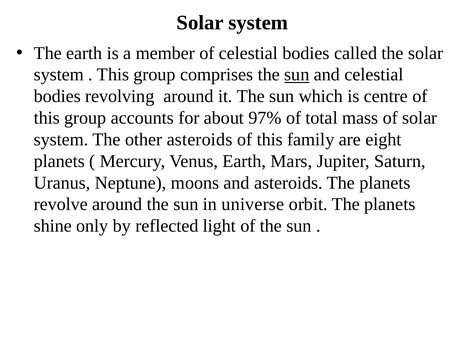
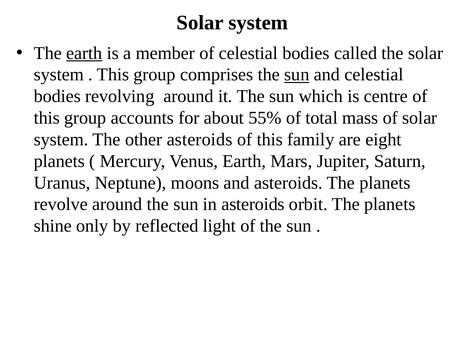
earth at (84, 53) underline: none -> present
97%: 97% -> 55%
in universe: universe -> asteroids
